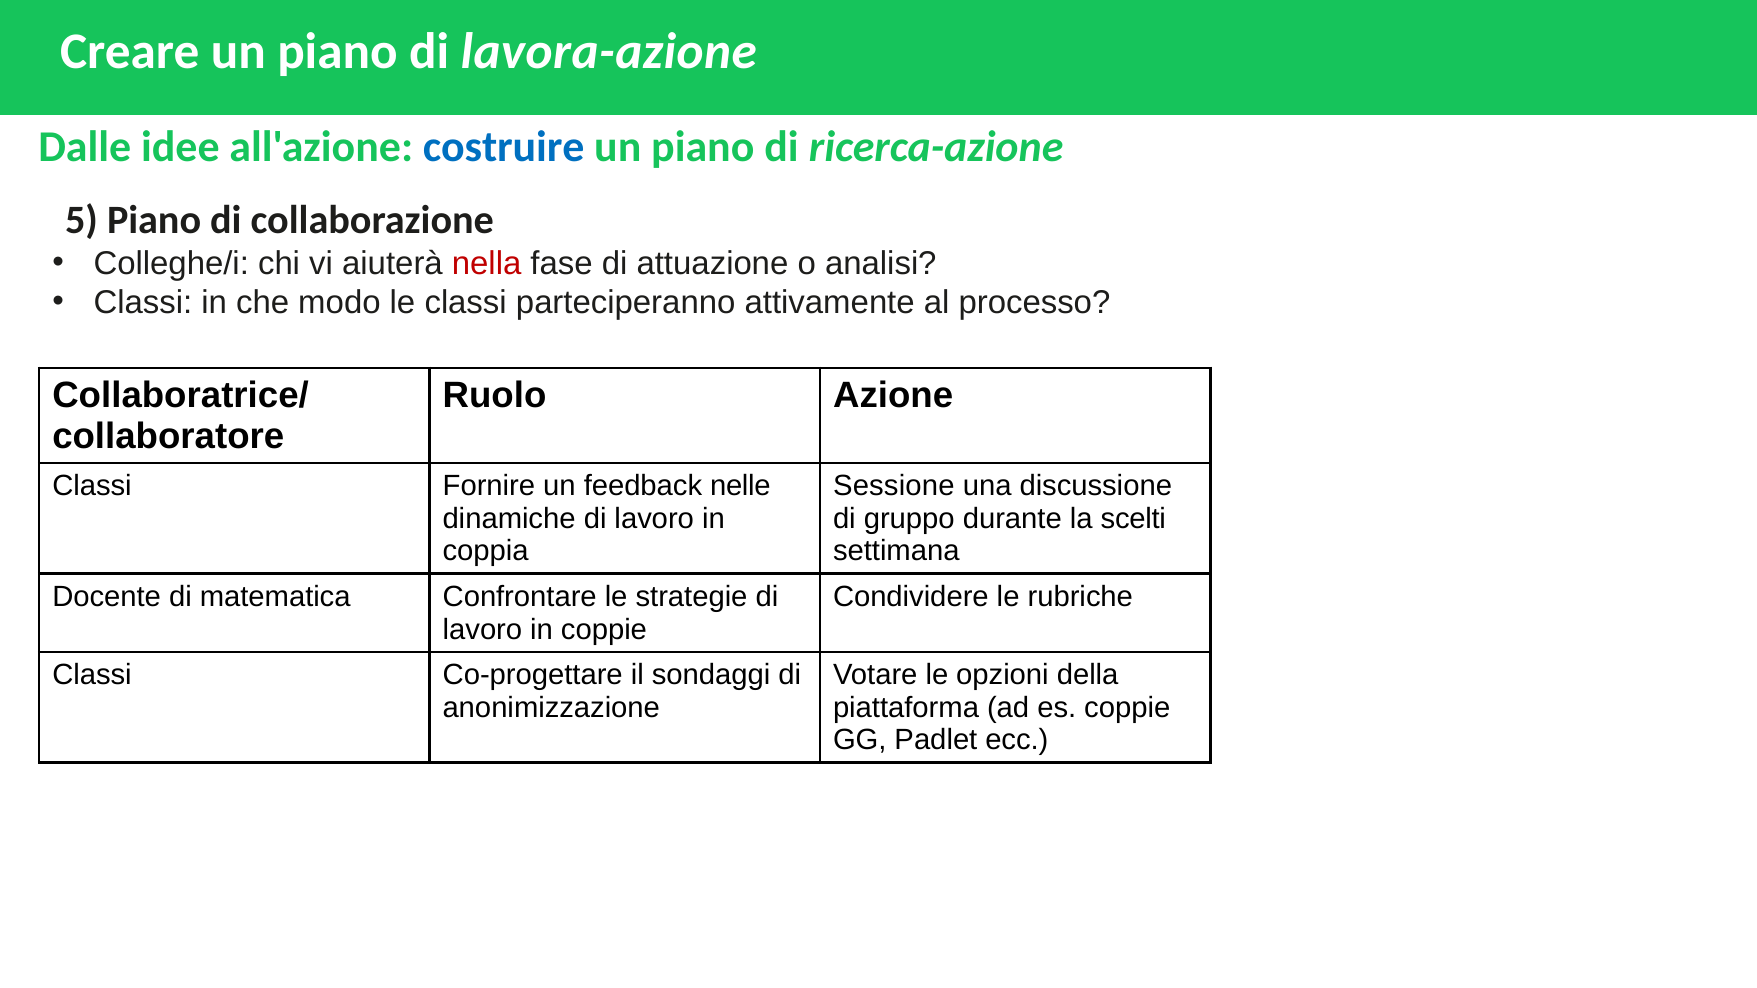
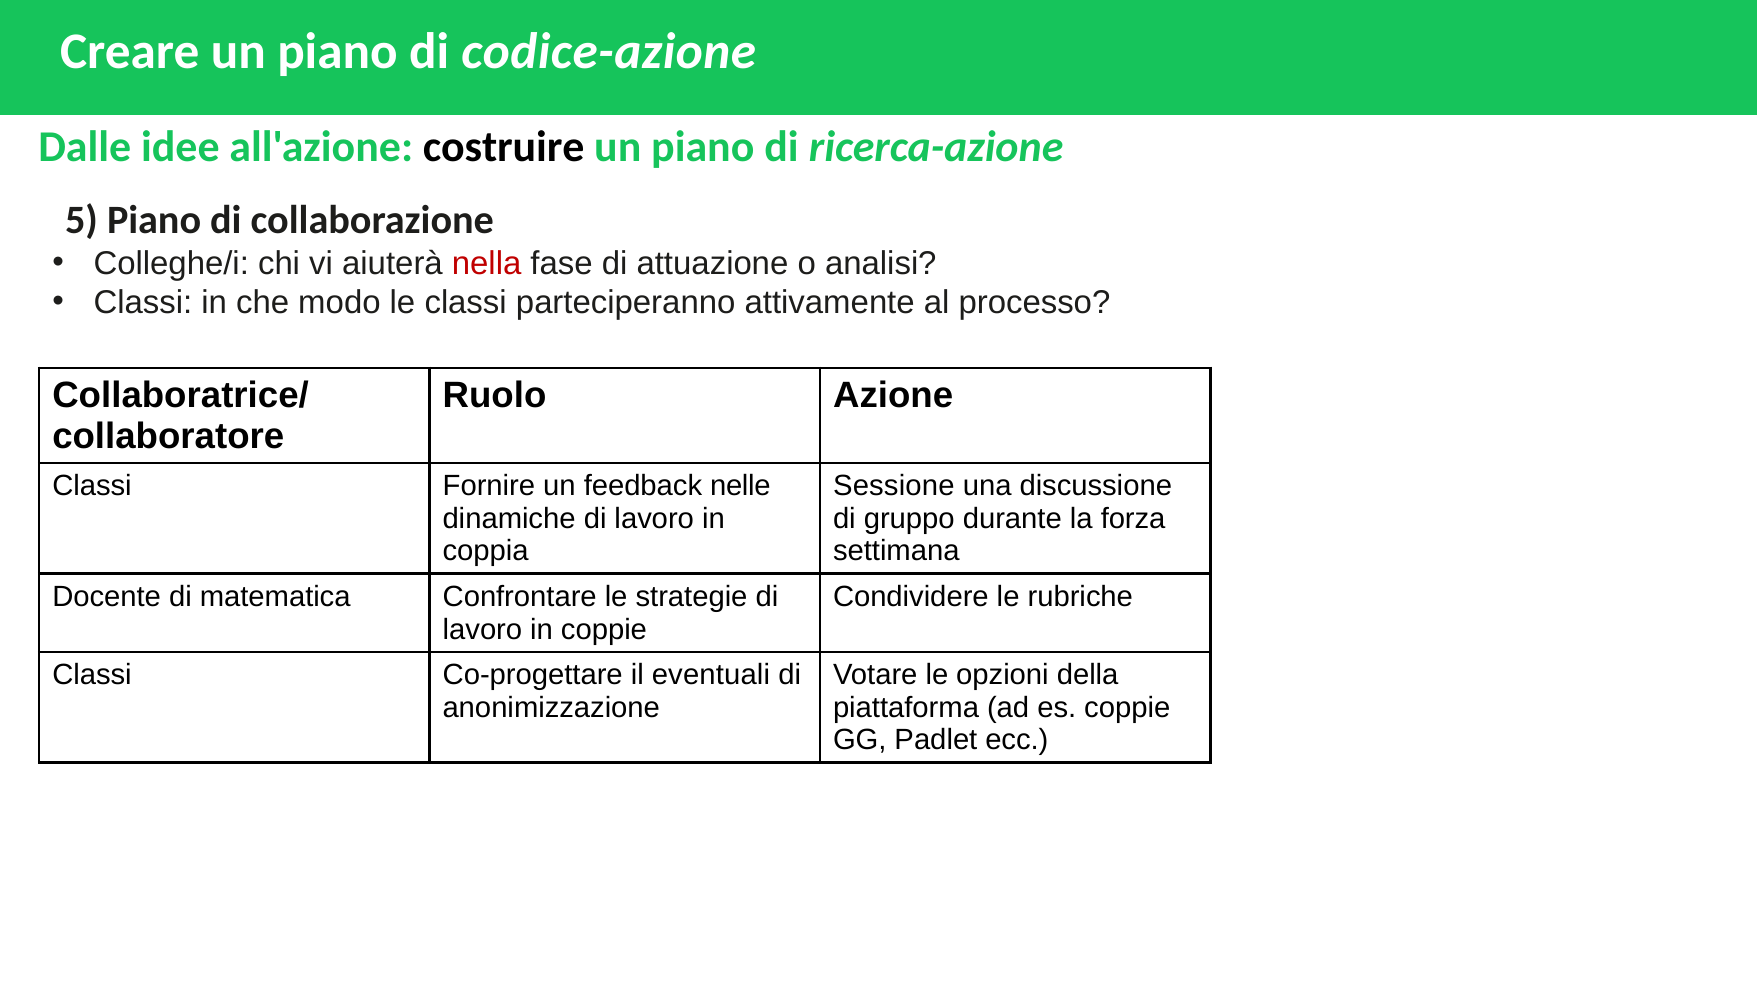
lavora-azione: lavora-azione -> codice-azione
costruire colour: blue -> black
scelti: scelti -> forza
sondaggi: sondaggi -> eventuali
